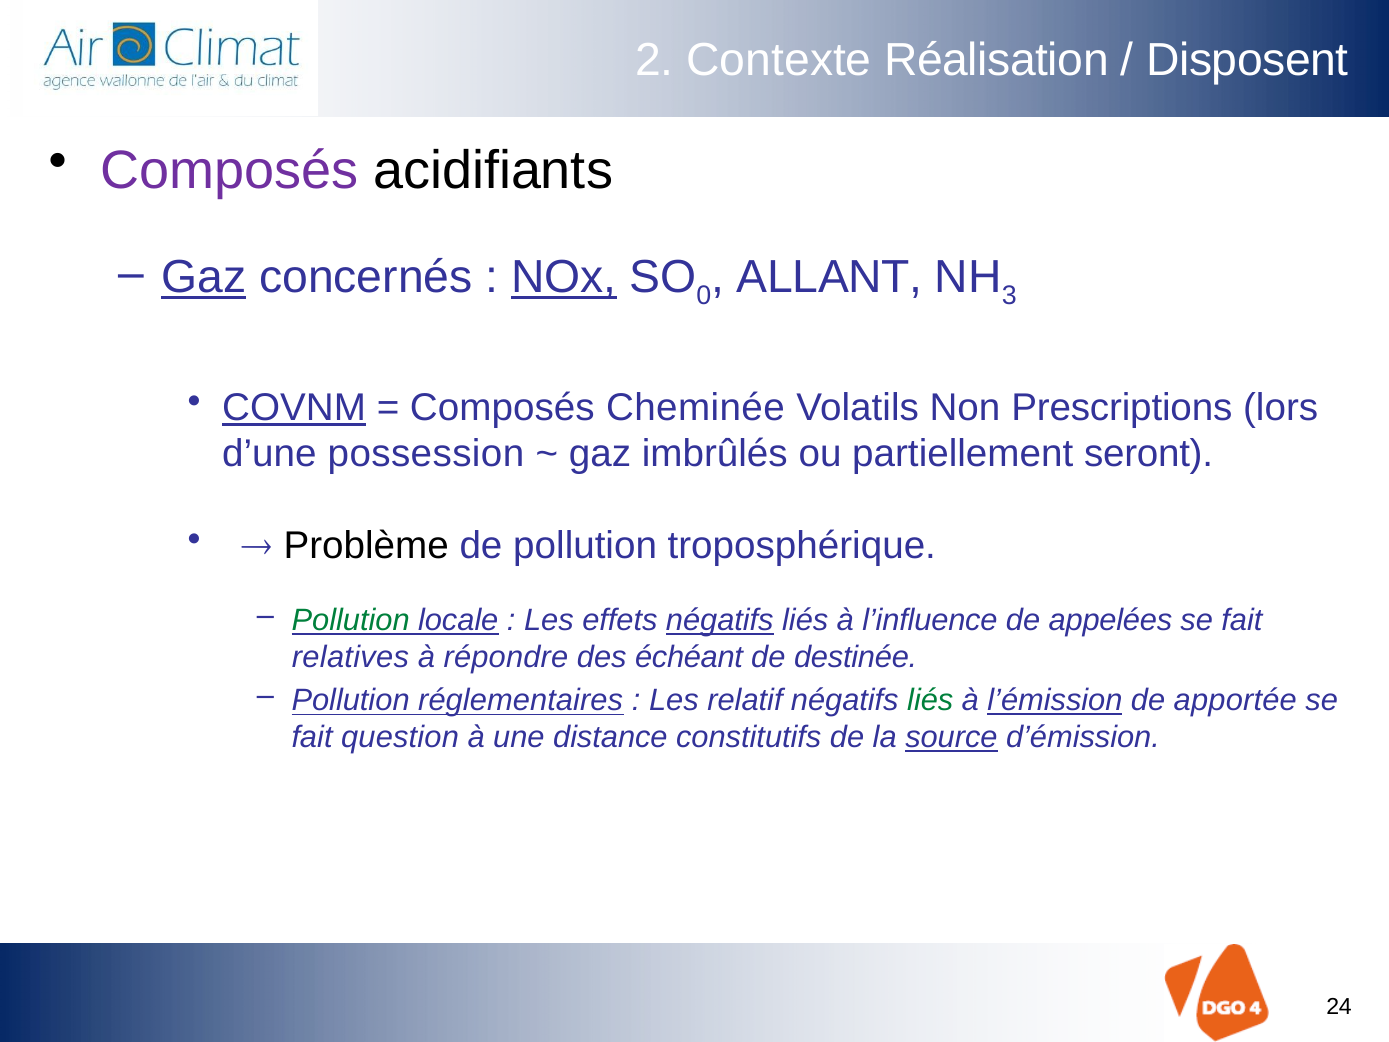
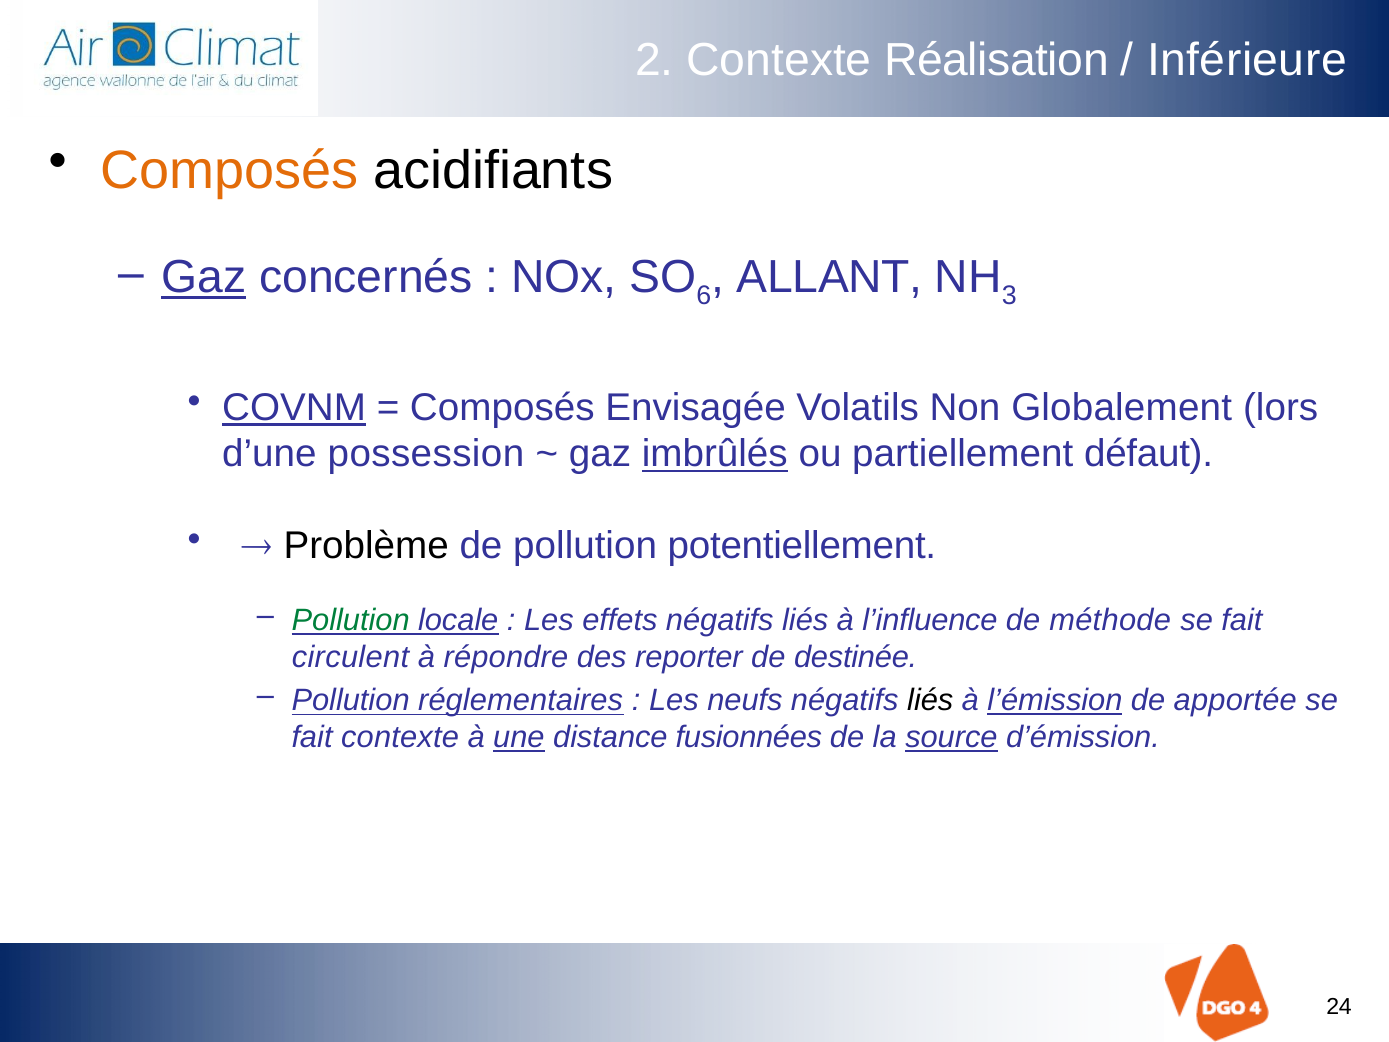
Disposent: Disposent -> Inférieure
Composés at (230, 170) colour: purple -> orange
NOx underline: present -> none
0: 0 -> 6
Cheminée: Cheminée -> Envisagée
Prescriptions: Prescriptions -> Globalement
imbrûlés underline: none -> present
seront: seront -> défaut
troposphérique: troposphérique -> potentiellement
négatifs at (720, 620) underline: present -> none
appelées: appelées -> méthode
relatives: relatives -> circulent
échéant: échéant -> reporter
relatif: relatif -> neufs
liés at (930, 701) colour: green -> black
fait question: question -> contexte
une underline: none -> present
constitutifs: constitutifs -> fusionnées
